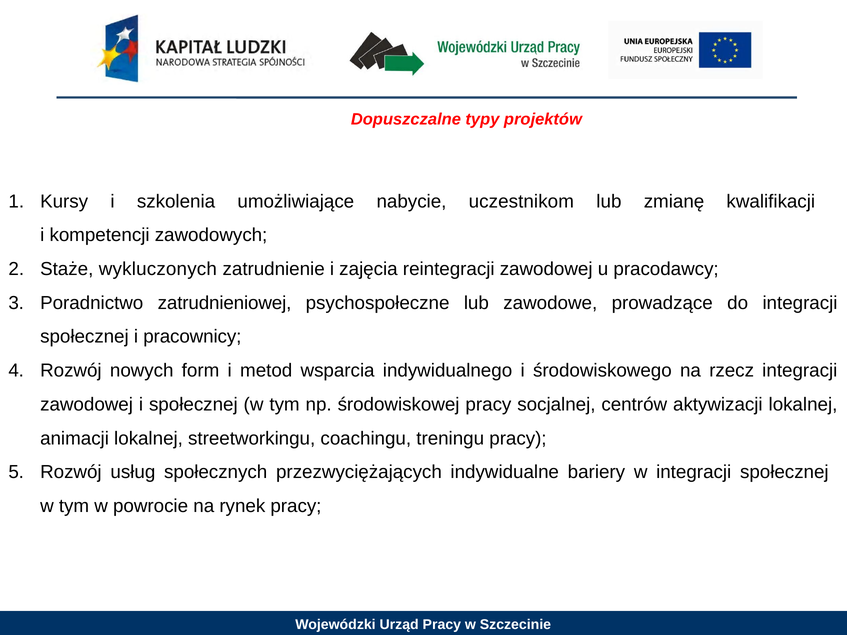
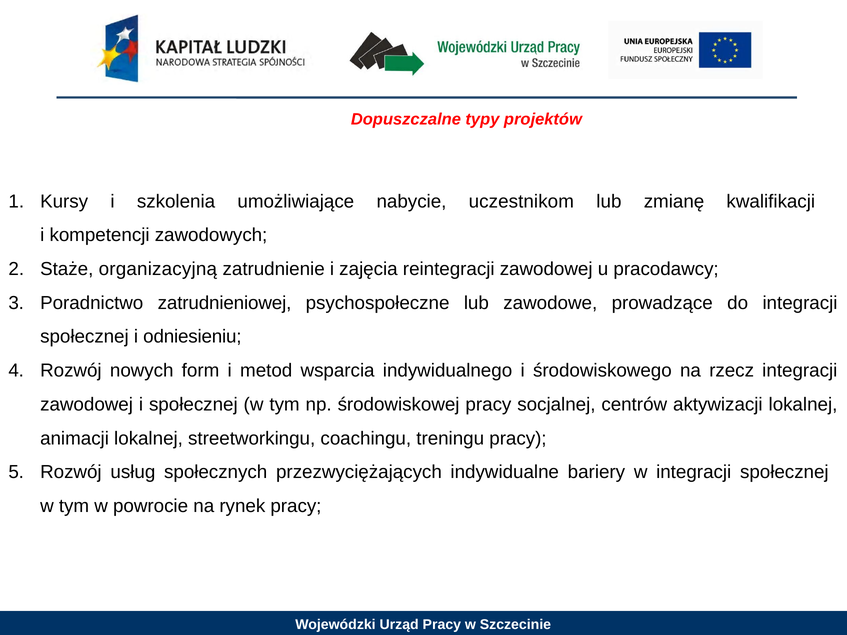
wykluczonych: wykluczonych -> organizacyjną
pracownicy: pracownicy -> odniesieniu
